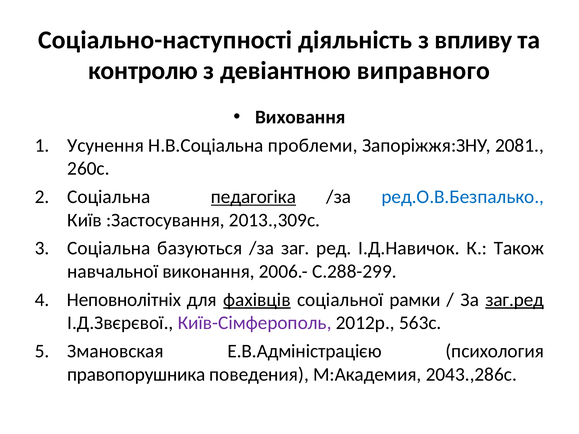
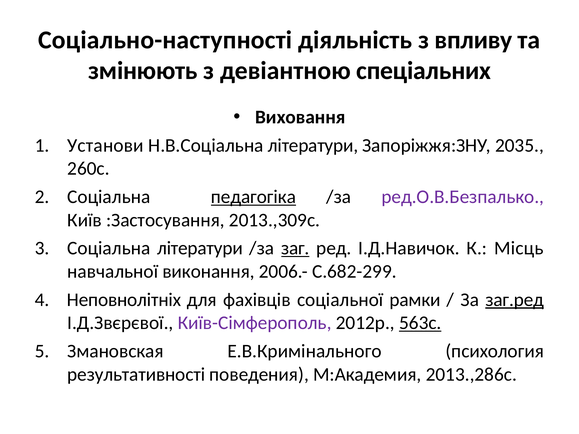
контролю: контролю -> змінюють
виправного: виправного -> спеціальних
Усунення: Усунення -> Установи
Н.В.Соціальна проблеми: проблеми -> літератури
2081: 2081 -> 2035
ред.О.В.Безпалько colour: blue -> purple
Соціальна базуються: базуються -> літератури
заг underline: none -> present
Також: Також -> Місць
С.288-299: С.288-299 -> С.682-299
фахівців underline: present -> none
563с underline: none -> present
Е.В.Адміністрацією: Е.В.Адміністрацією -> Е.В.Кримінального
правопорушника: правопорушника -> результативності
2043.,286с: 2043.,286с -> 2013.,286с
